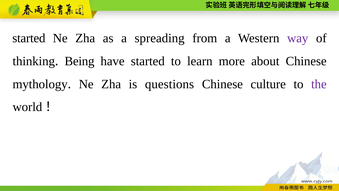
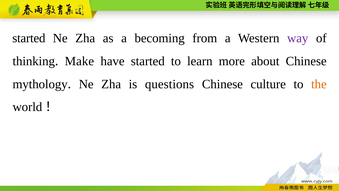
spreading: spreading -> becoming
Being: Being -> Make
the colour: purple -> orange
